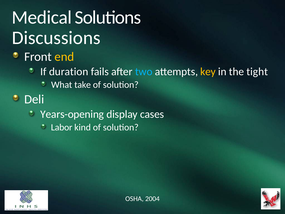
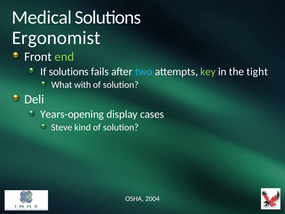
Discussions: Discussions -> Ergonomist
end colour: yellow -> light green
If duration: duration -> solutions
key colour: yellow -> light green
take: take -> with
Labor: Labor -> Steve
